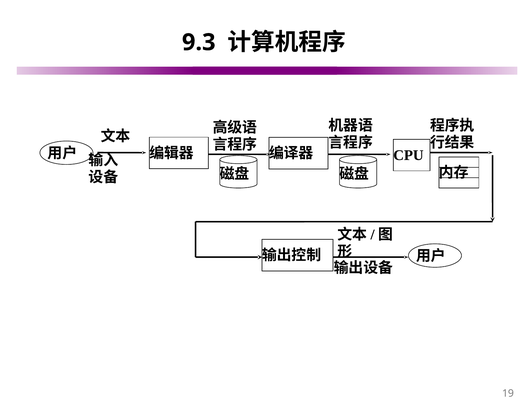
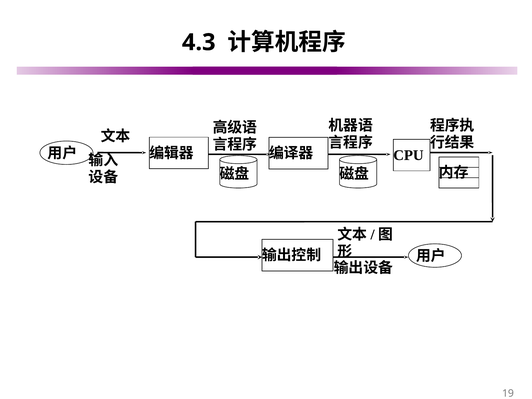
9.3: 9.3 -> 4.3
